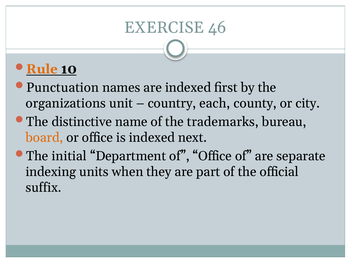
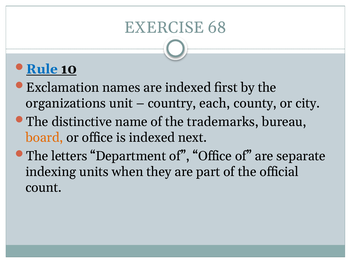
46: 46 -> 68
Rule colour: orange -> blue
Punctuation: Punctuation -> Exclamation
initial: initial -> letters
suffix: suffix -> count
